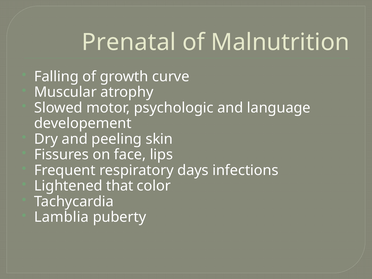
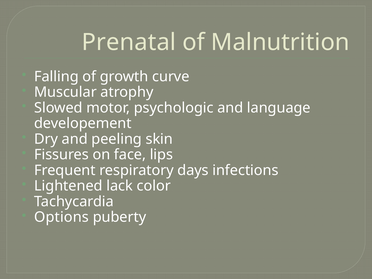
that: that -> lack
Lamblia: Lamblia -> Options
